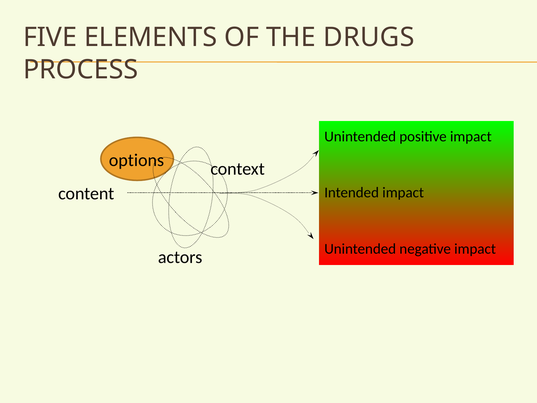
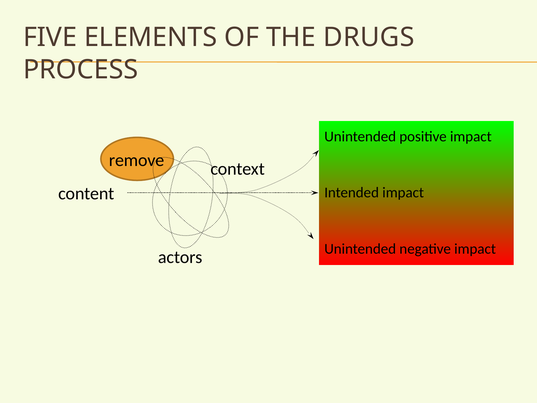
options: options -> remove
